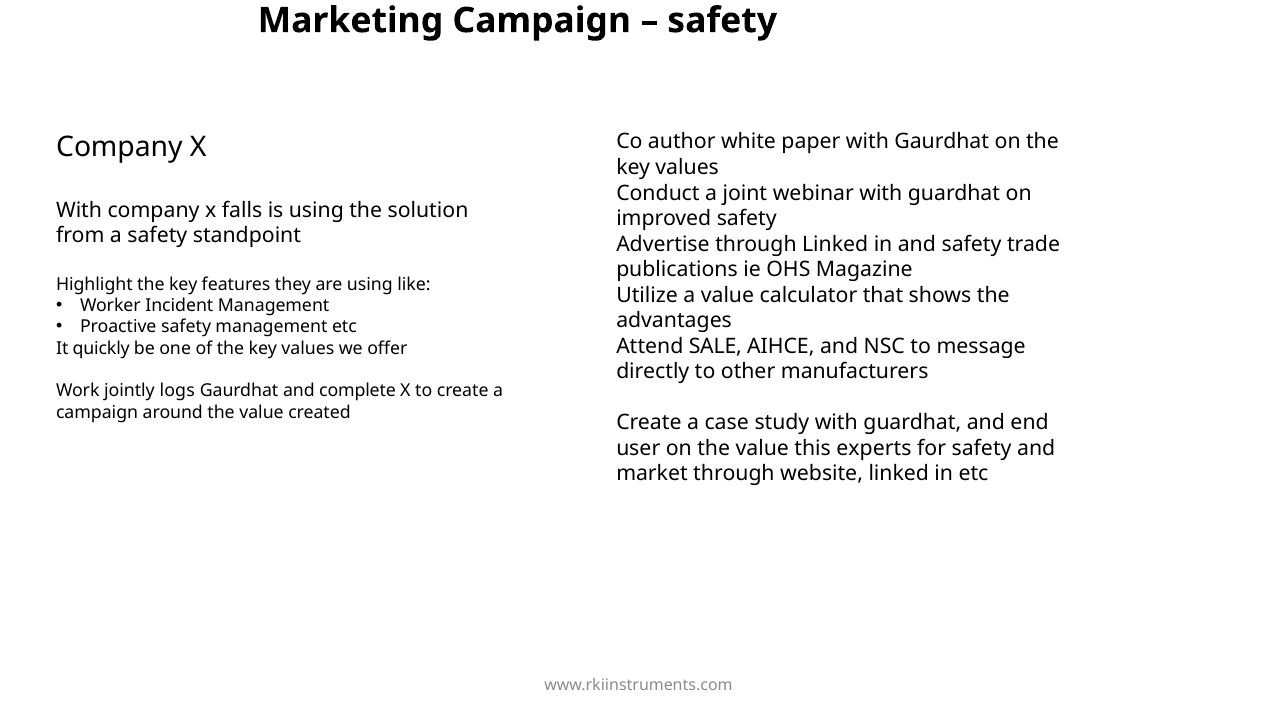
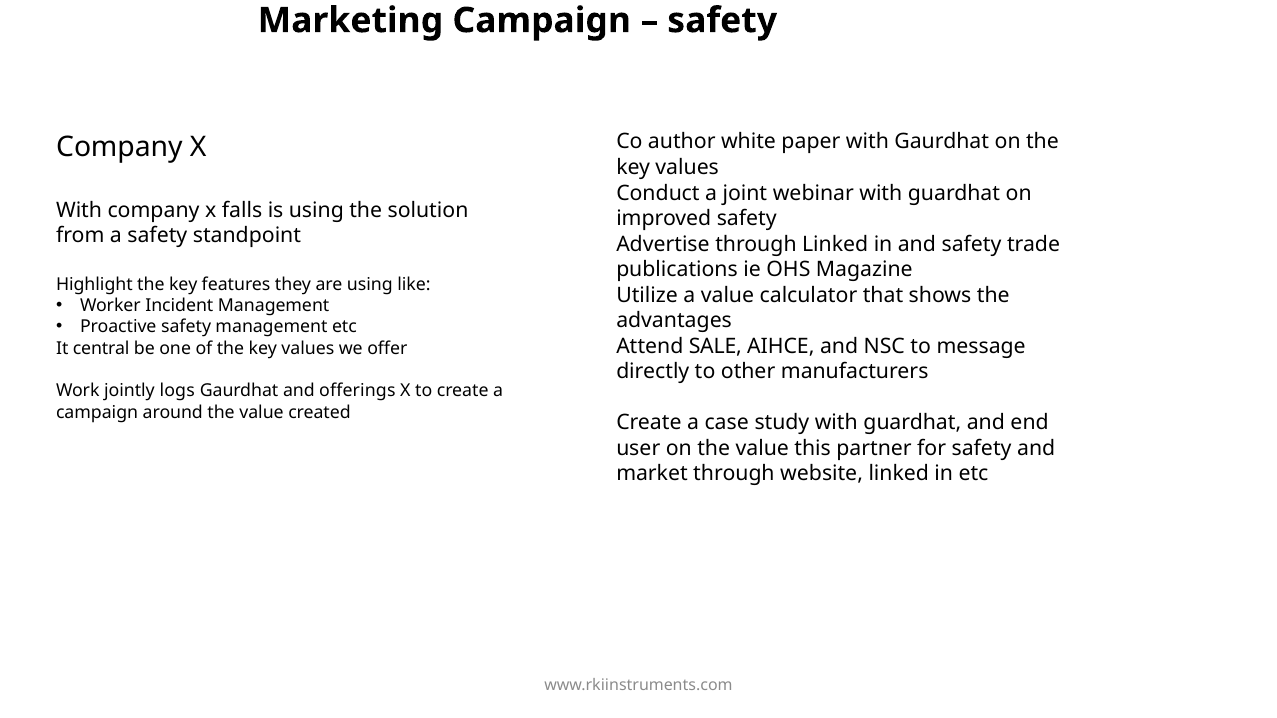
quickly: quickly -> central
complete: complete -> offerings
experts: experts -> partner
